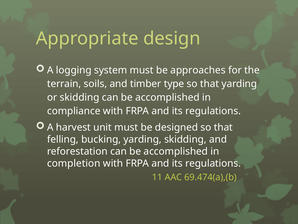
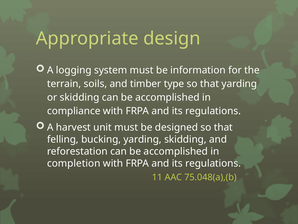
approaches: approaches -> information
69.474(a),(b: 69.474(a),(b -> 75.048(a),(b
